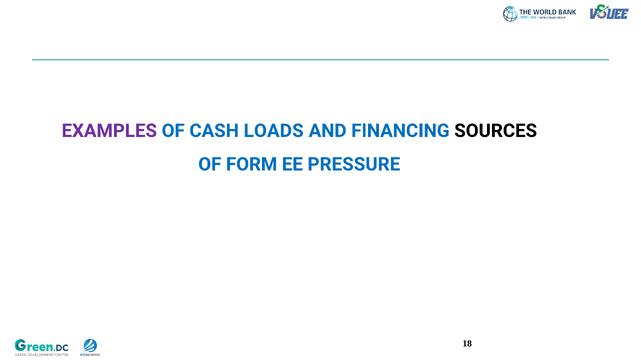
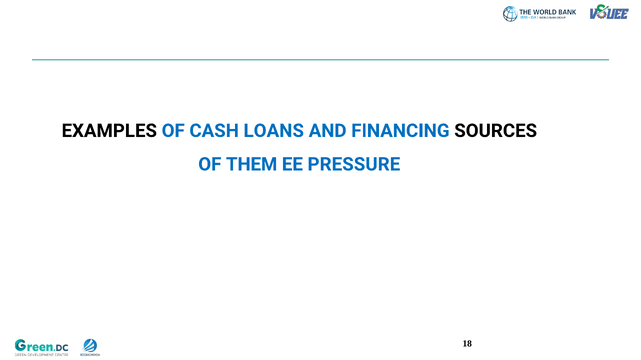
EXAMPLES colour: purple -> black
LOADS: LOADS -> LOANS
FORM: FORM -> THEM
